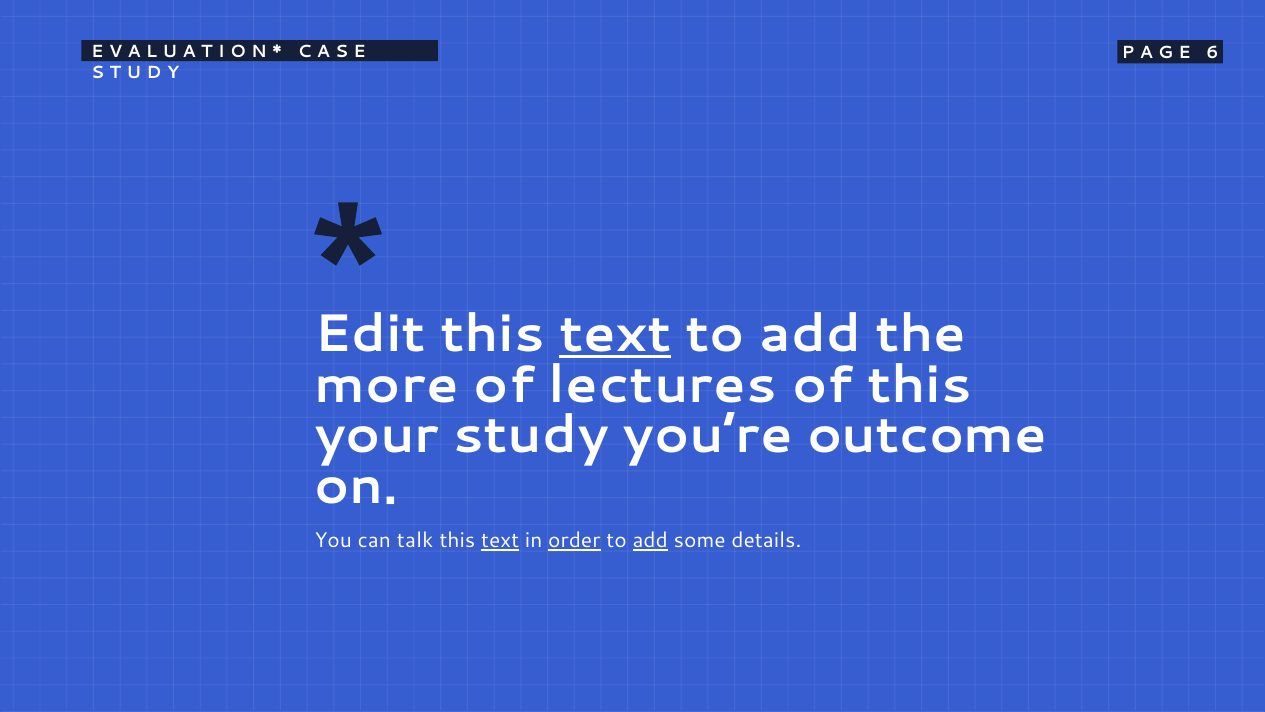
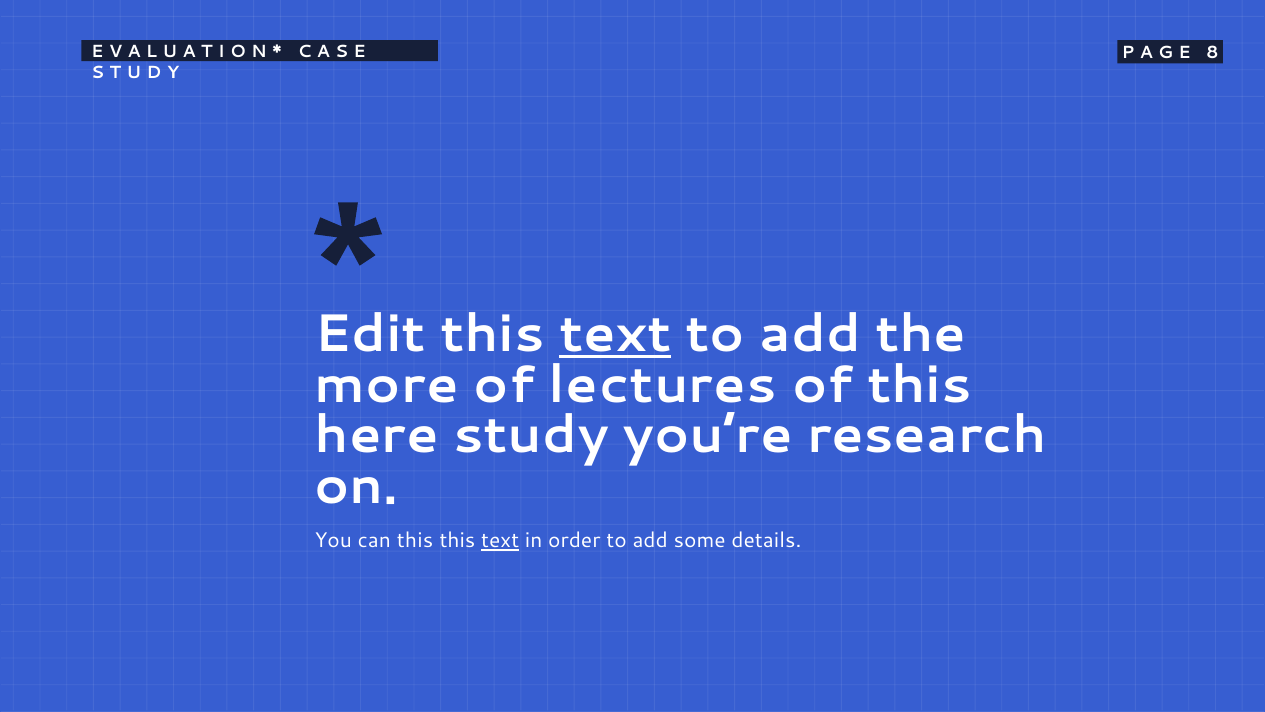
6: 6 -> 8
your: your -> here
outcome: outcome -> research
can talk: talk -> this
order underline: present -> none
add at (650, 541) underline: present -> none
